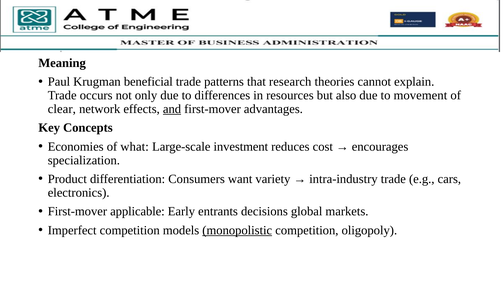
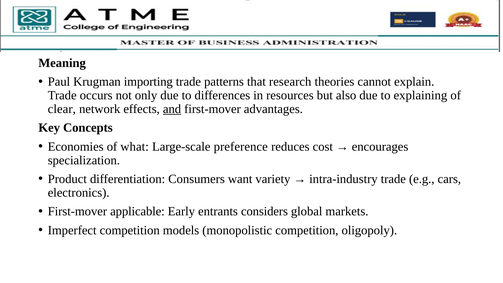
beneficial: beneficial -> importing
movement: movement -> explaining
investment: investment -> preference
decisions: decisions -> considers
monopolistic underline: present -> none
